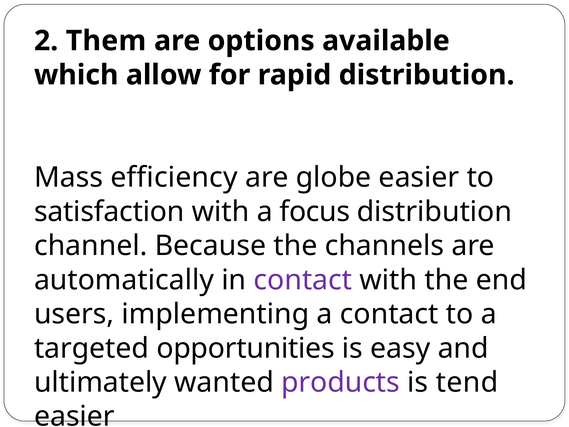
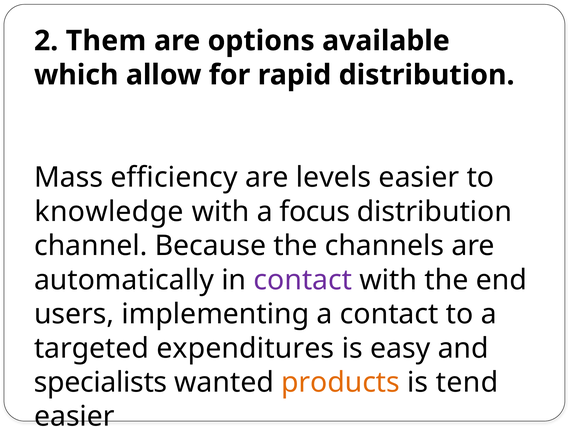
globe: globe -> levels
satisfaction: satisfaction -> knowledge
opportunities: opportunities -> expenditures
ultimately: ultimately -> specialists
products colour: purple -> orange
